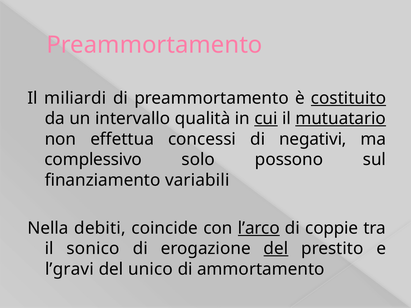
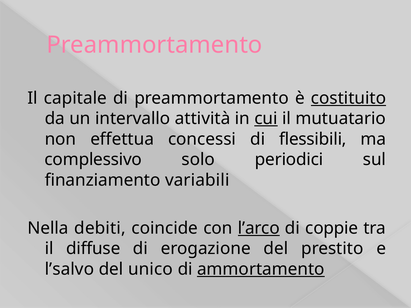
miliardi: miliardi -> capitale
qualità: qualità -> attività
mutuatario underline: present -> none
negativi: negativi -> flessibili
possono: possono -> periodici
sonico: sonico -> diffuse
del at (276, 249) underline: present -> none
l’gravi: l’gravi -> l’salvo
ammortamento underline: none -> present
